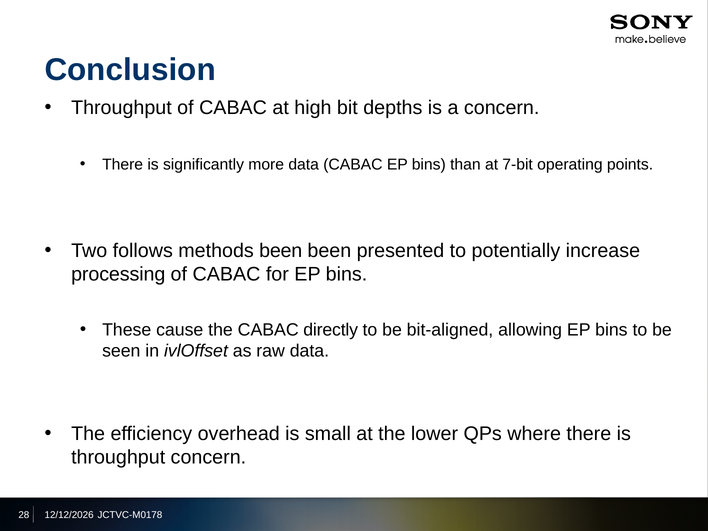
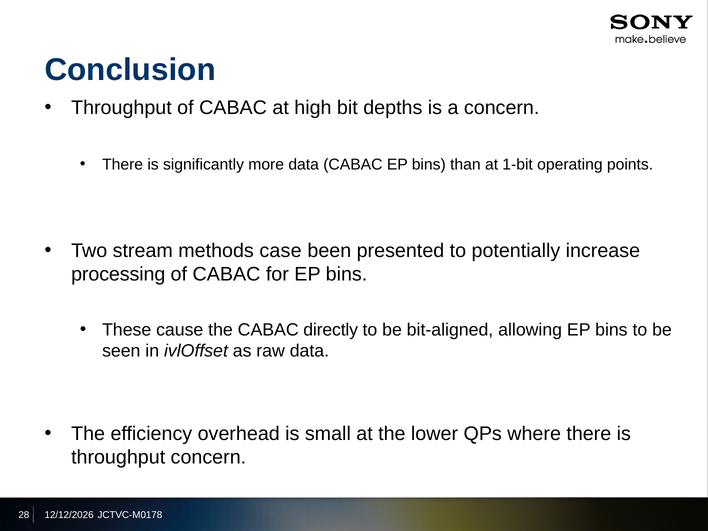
7-bit: 7-bit -> 1-bit
follows: follows -> stream
methods been: been -> case
